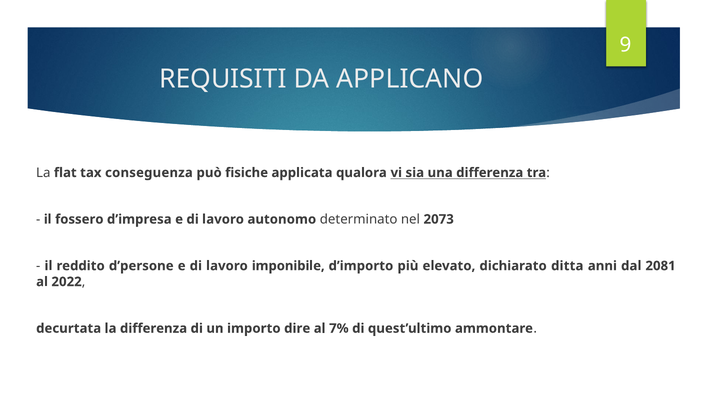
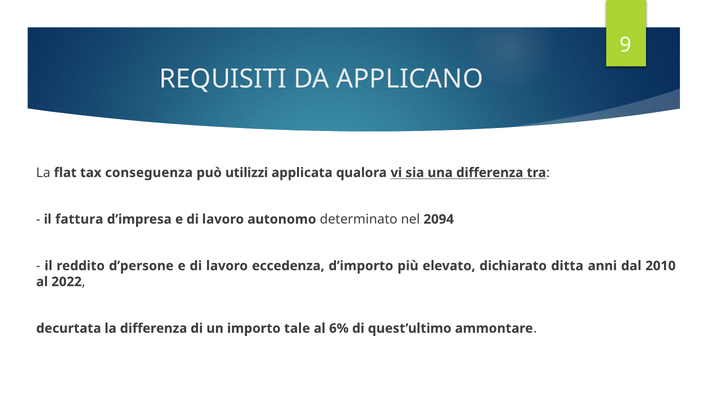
fisiche: fisiche -> utilizzi
fossero: fossero -> fattura
2073: 2073 -> 2094
imponibile: imponibile -> eccedenza
2081: 2081 -> 2010
dire: dire -> tale
7%: 7% -> 6%
